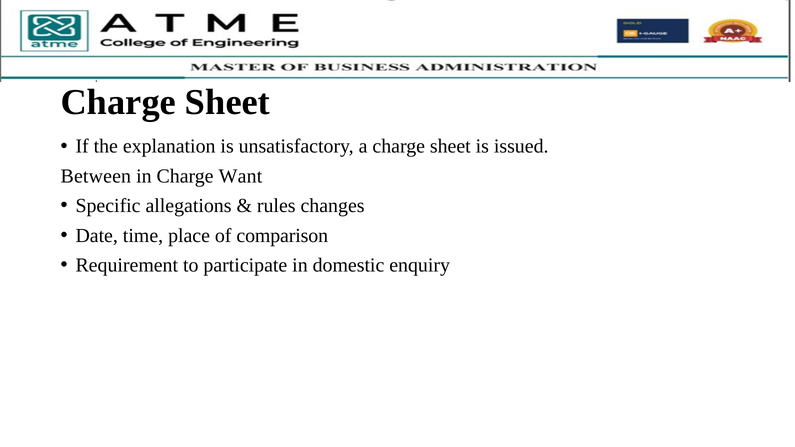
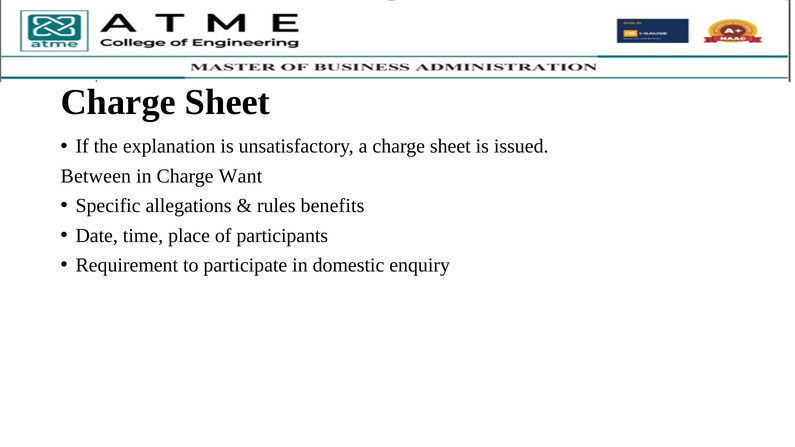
changes: changes -> benefits
comparison: comparison -> participants
